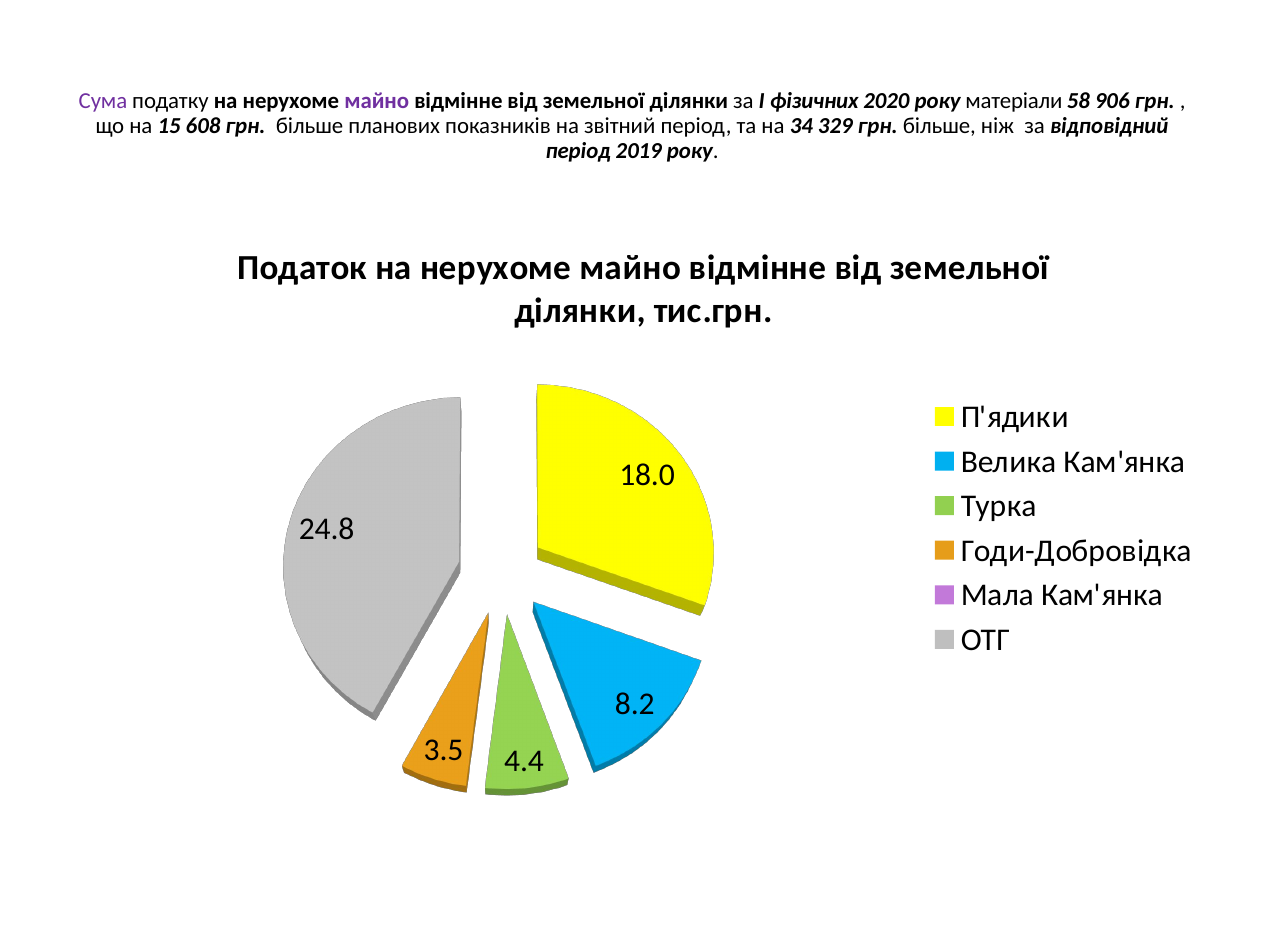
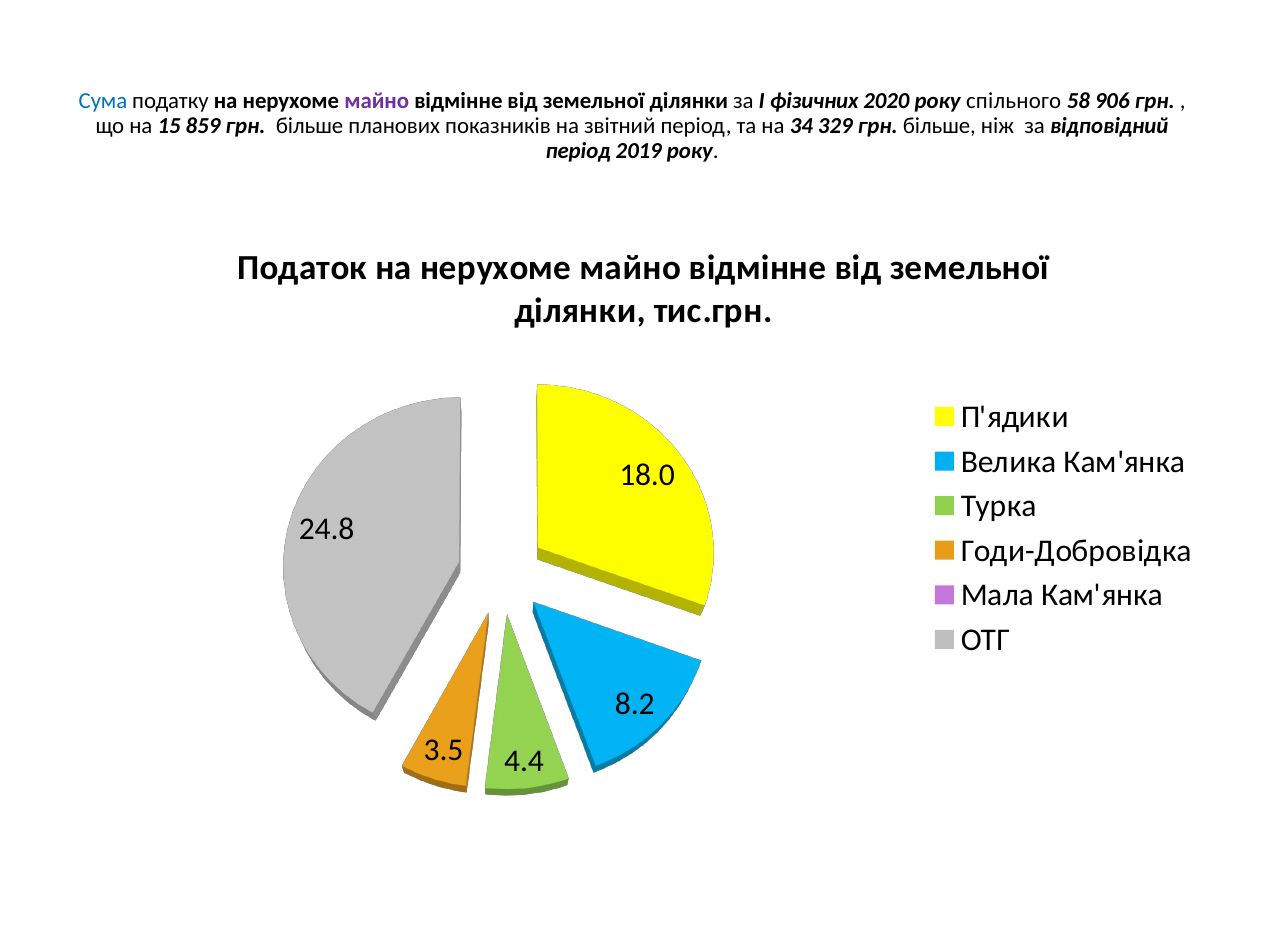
Сума colour: purple -> blue
матеріали: матеріали -> спільного
608: 608 -> 859
